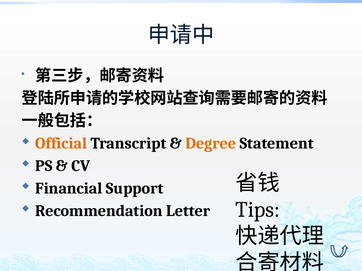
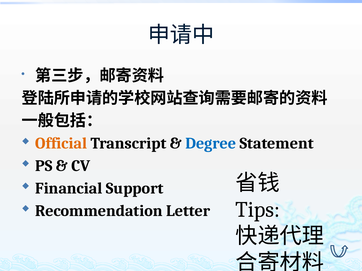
Degree colour: orange -> blue
